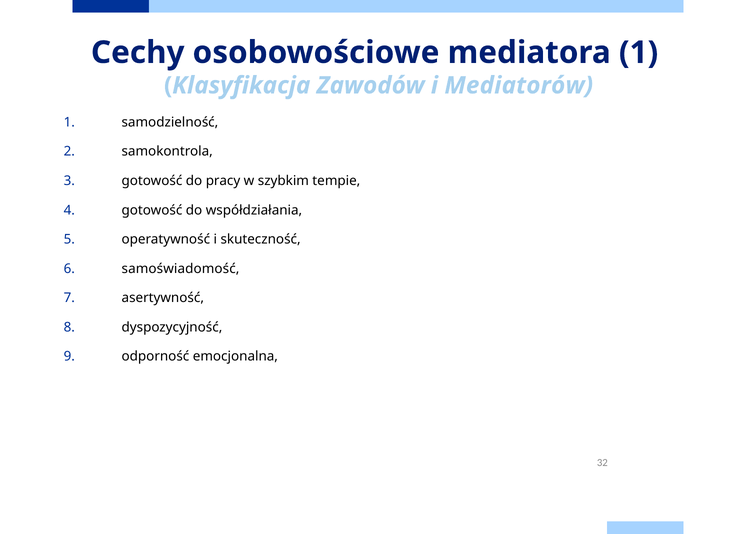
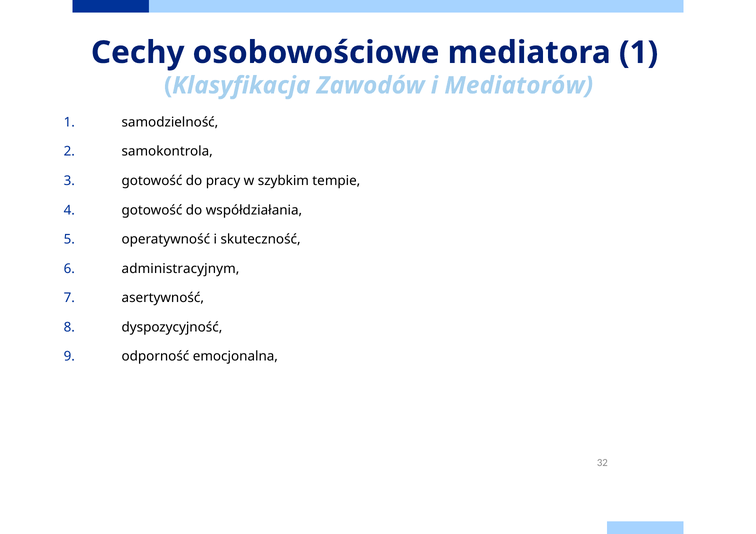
samoświadomość: samoświadomość -> administracyjnym
